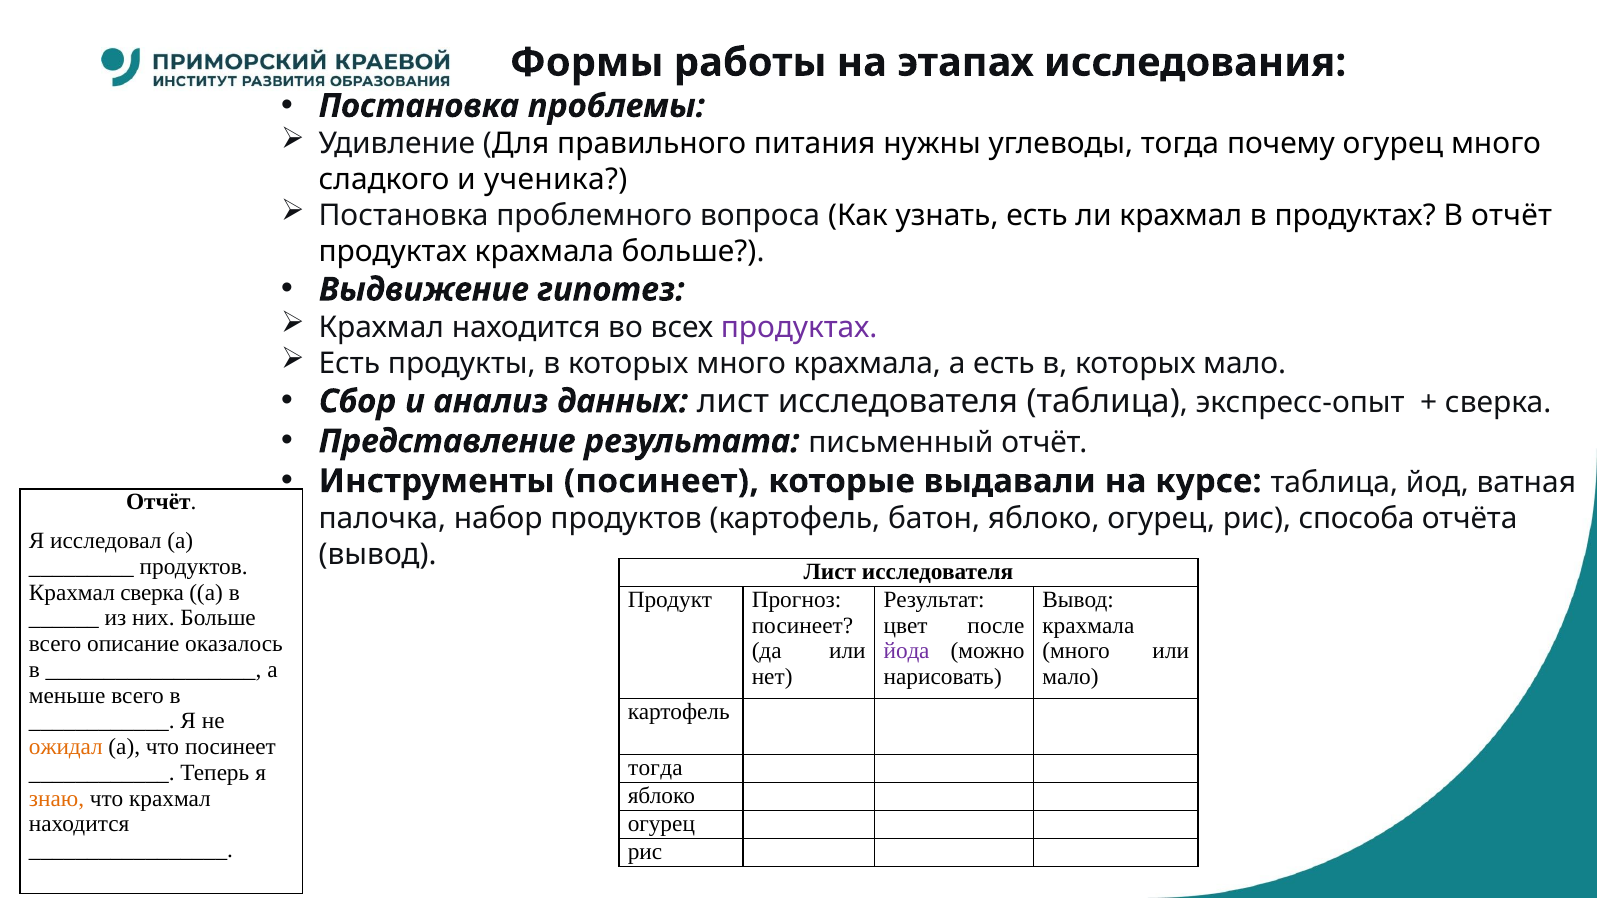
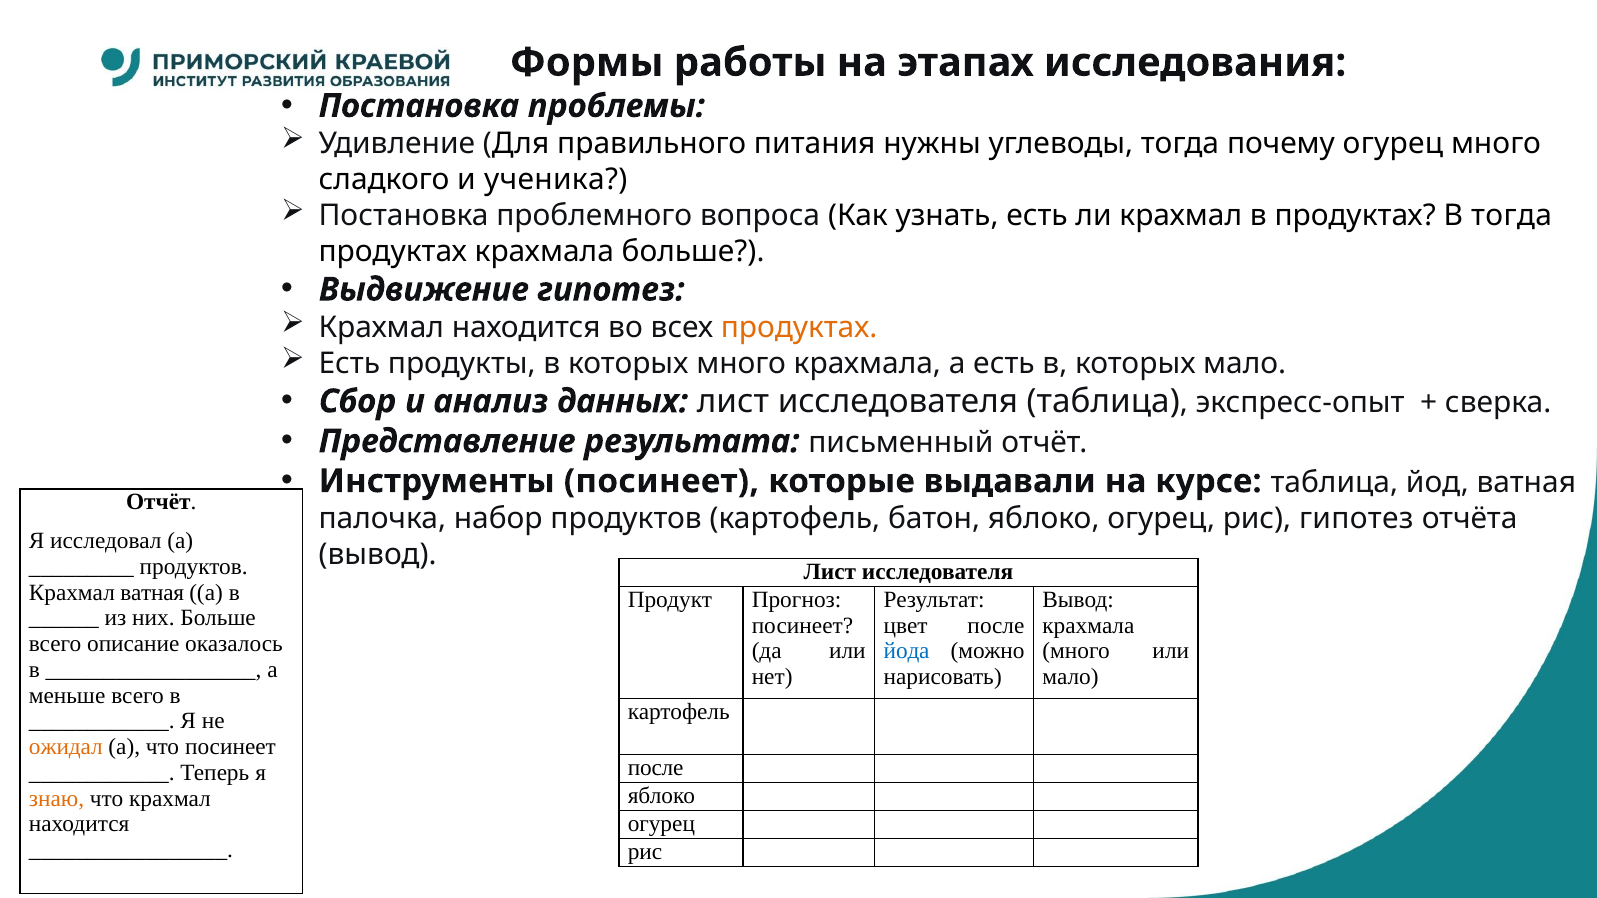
В отчёт: отчёт -> тогда
продуктах at (799, 327) colour: purple -> orange
рис способа: способа -> гипотез
Крахмал сверка: сверка -> ватная
йода colour: purple -> blue
тогда at (655, 768): тогда -> после
